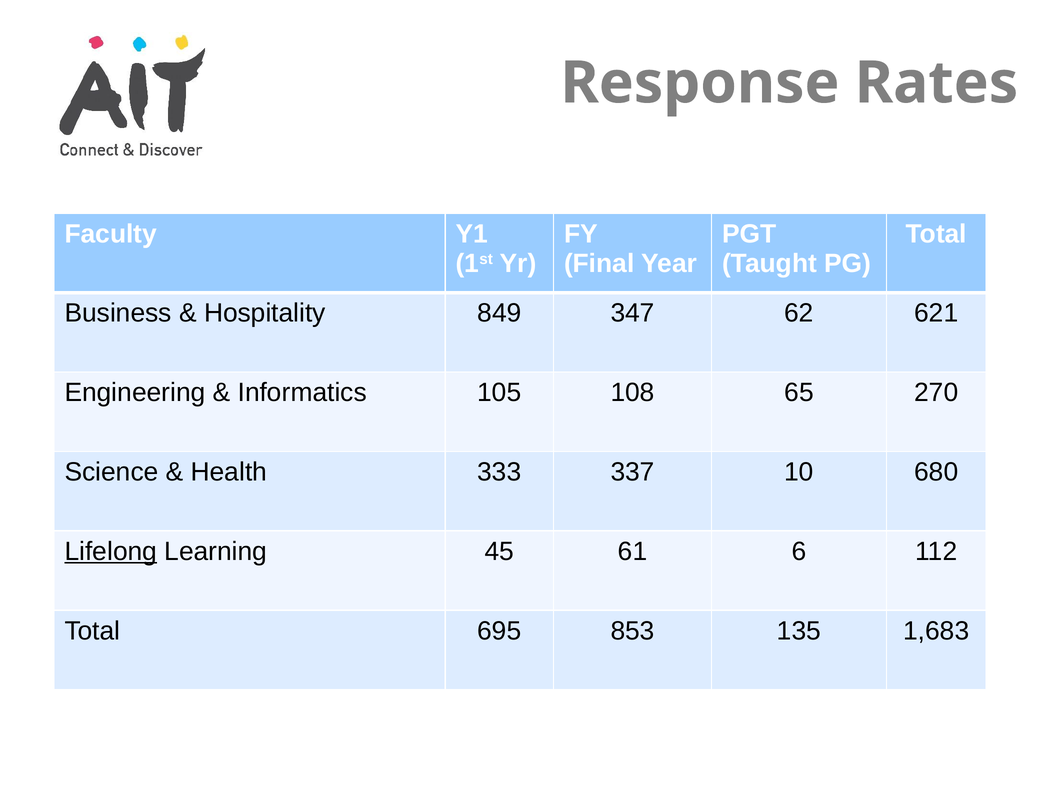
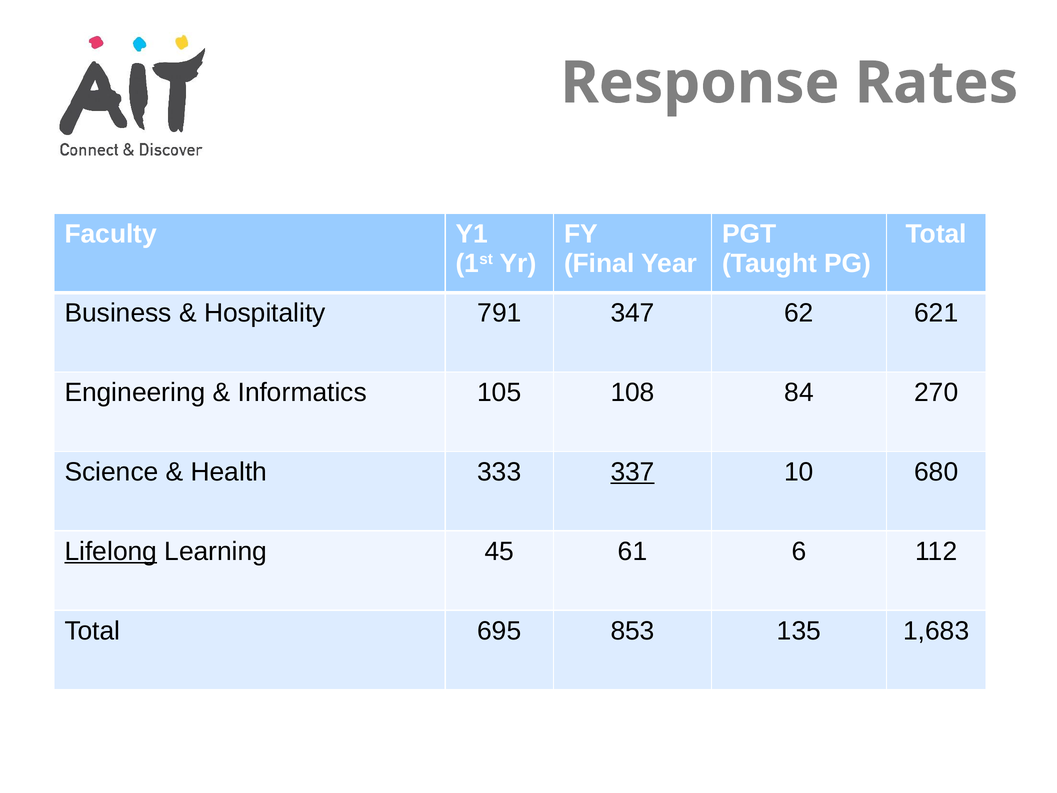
849: 849 -> 791
65: 65 -> 84
337 underline: none -> present
